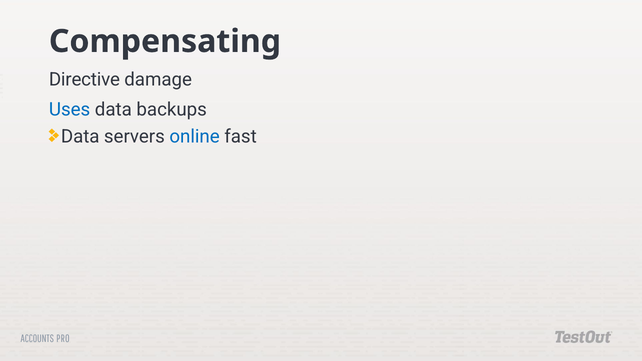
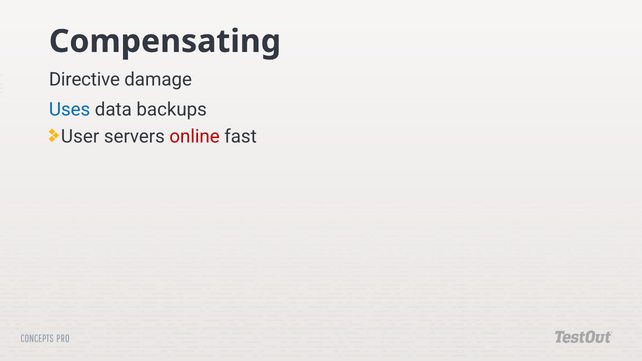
Data at (80, 136): Data -> User
online colour: blue -> red
ACCOUNTS: ACCOUNTS -> CONCEPTS
